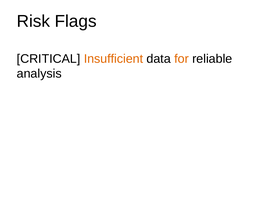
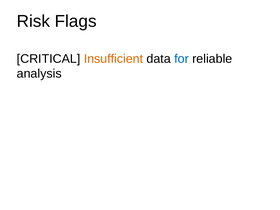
for colour: orange -> blue
